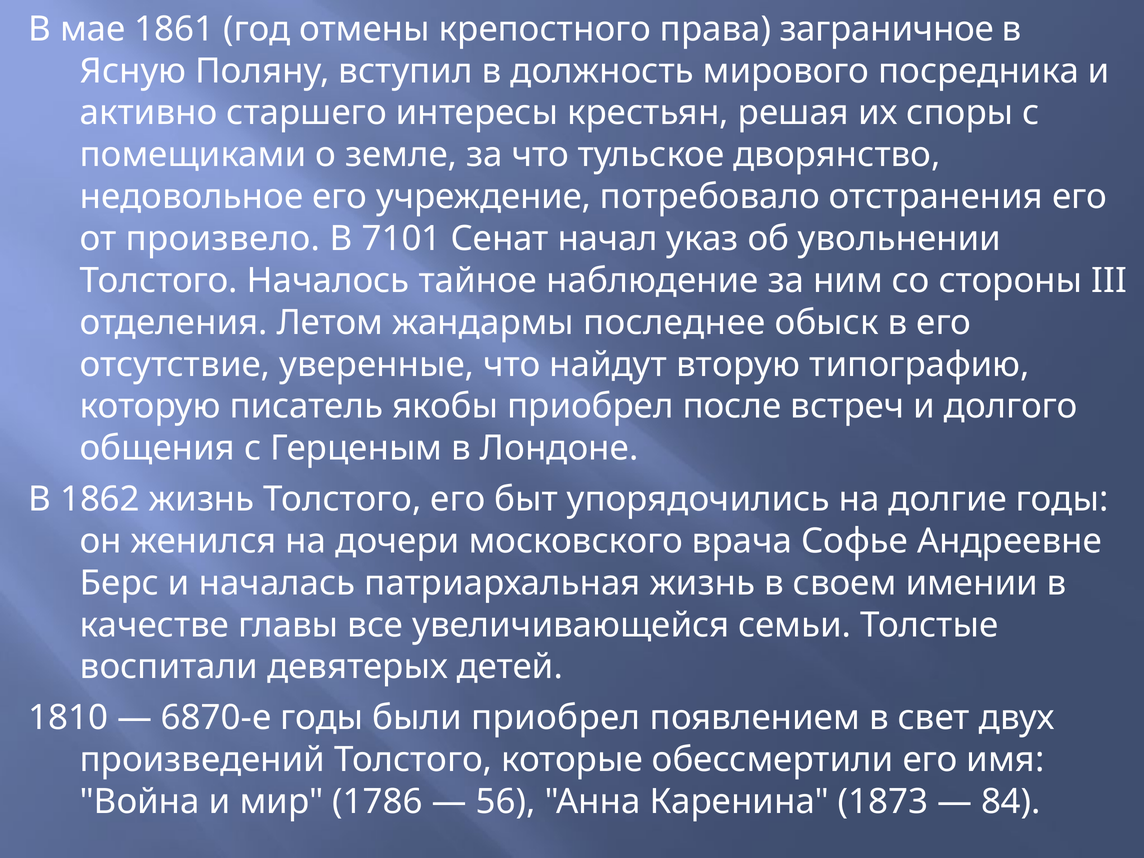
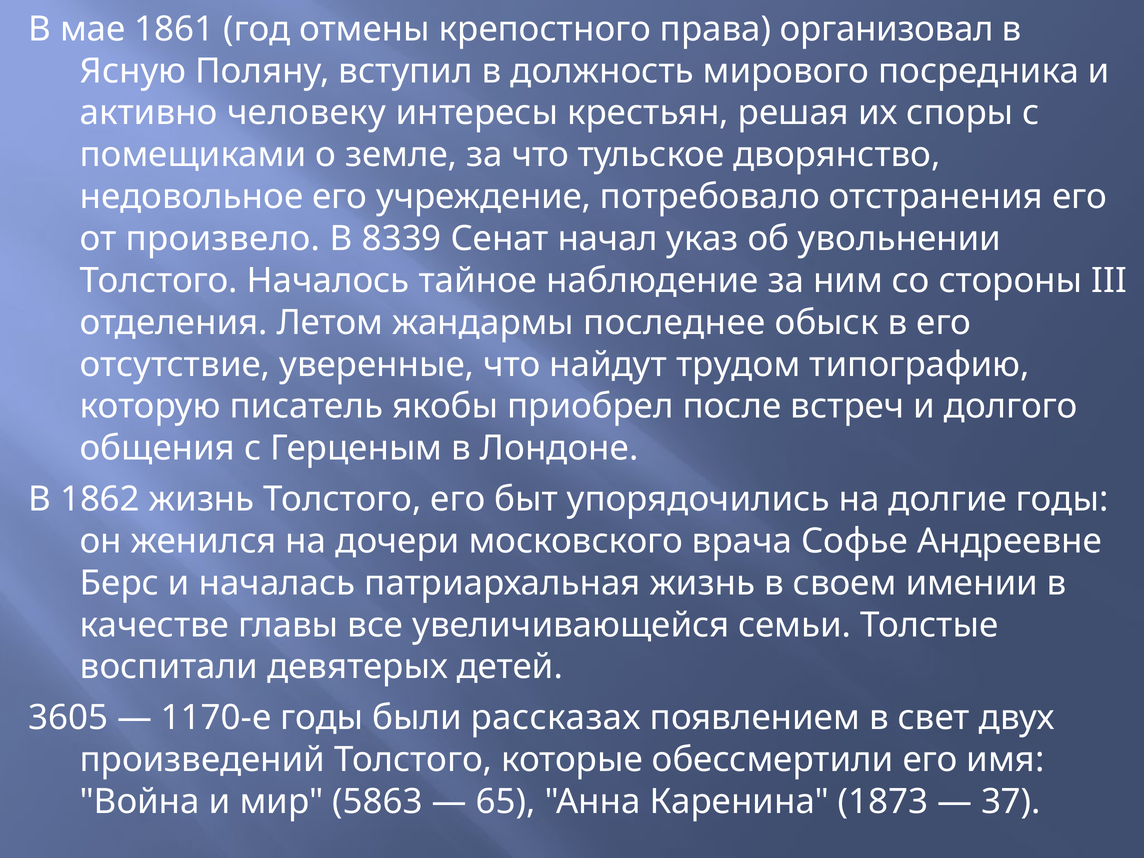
заграничное: заграничное -> организовал
старшего: старшего -> человеку
7101: 7101 -> 8339
вторую: вторую -> трудом
1810: 1810 -> 3605
6870-е: 6870-е -> 1170-е
были приобрел: приобрел -> рассказах
1786: 1786 -> 5863
56: 56 -> 65
84: 84 -> 37
